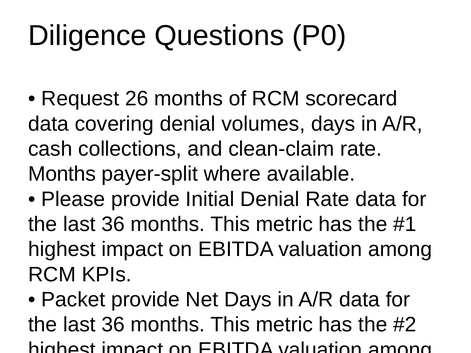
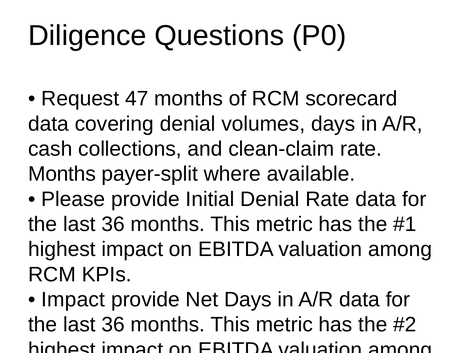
26: 26 -> 47
Packet at (73, 300): Packet -> Impact
